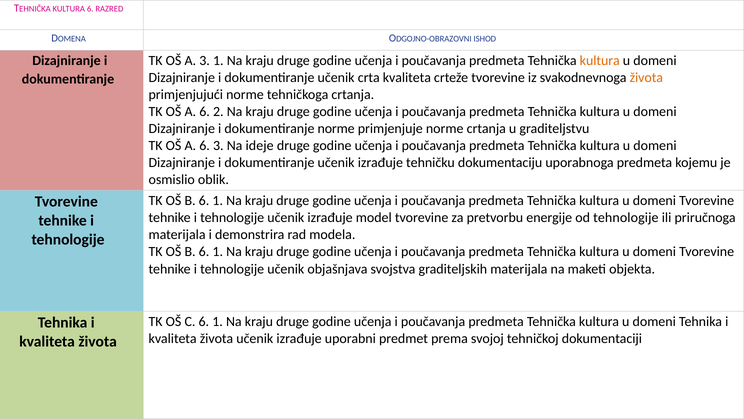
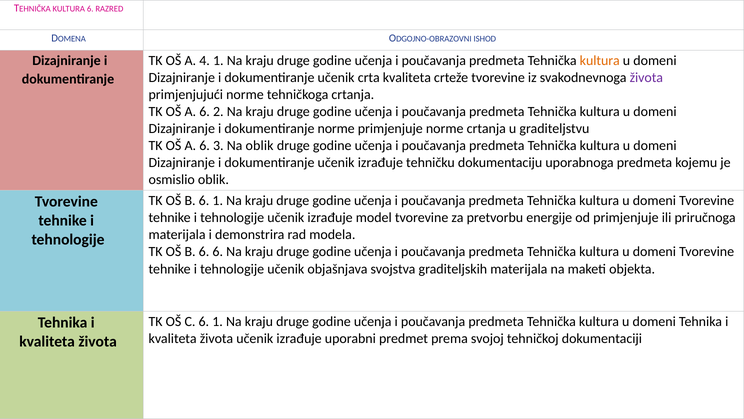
A 3: 3 -> 4
života at (646, 77) colour: orange -> purple
Na ideje: ideje -> oblik
od tehnologije: tehnologije -> primjenjuje
1 at (218, 252): 1 -> 6
